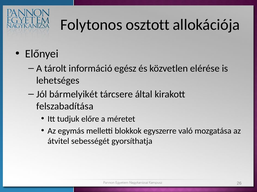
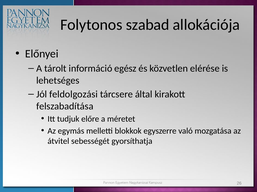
osztott: osztott -> szabad
bármelyikét: bármelyikét -> feldolgozási
